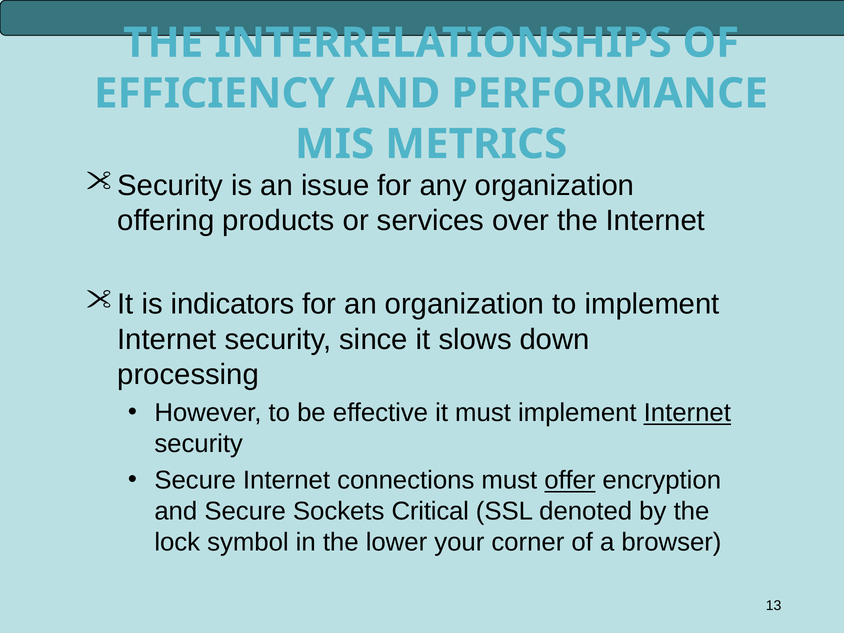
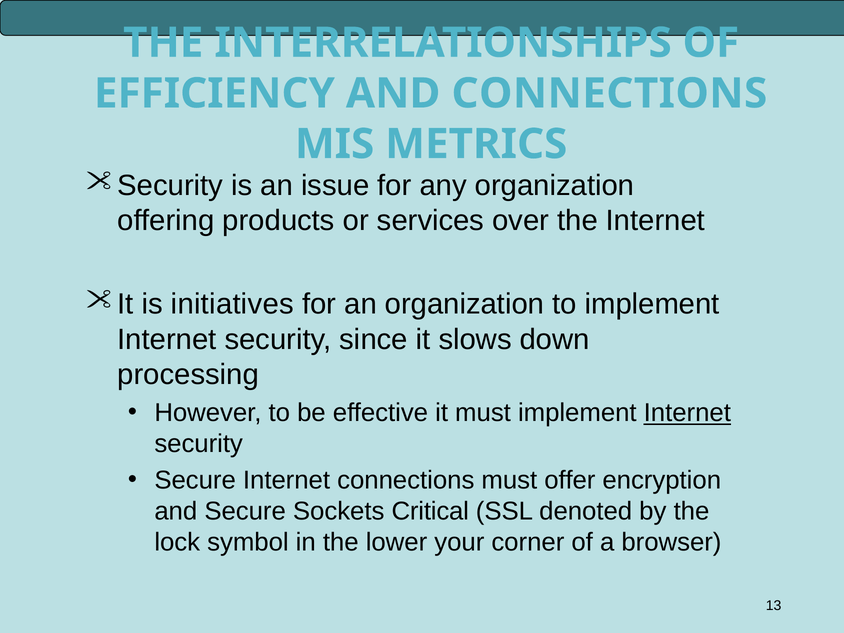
AND PERFORMANCE: PERFORMANCE -> CONNECTIONS
indicators: indicators -> initiatives
offer underline: present -> none
